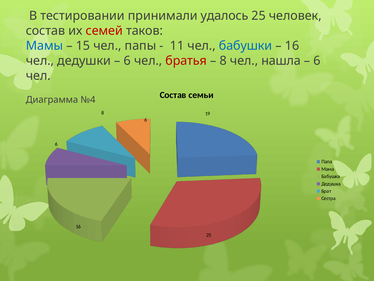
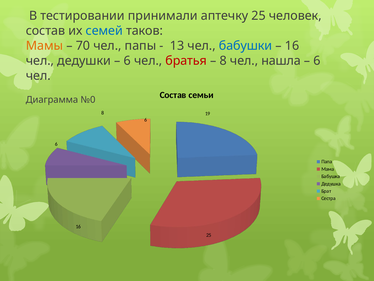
удалось: удалось -> аптечку
семей colour: red -> blue
Мамы colour: blue -> orange
15: 15 -> 70
11: 11 -> 13
№4: №4 -> №0
